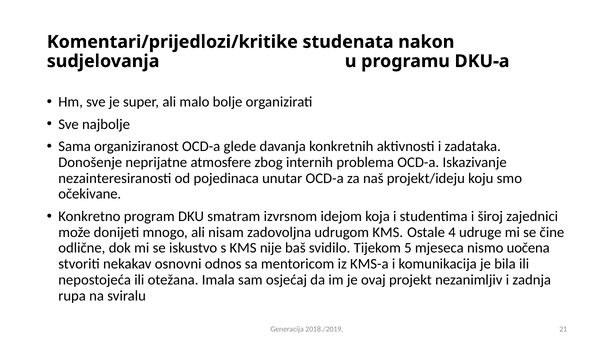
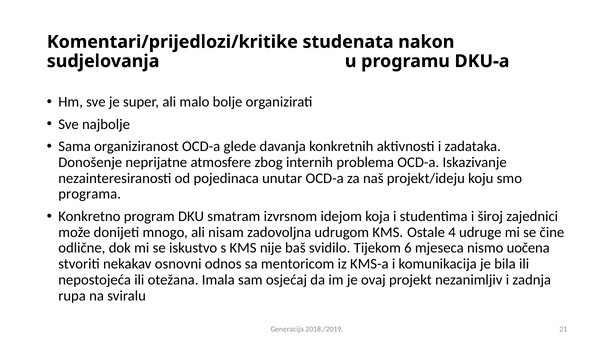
očekivane: očekivane -> programa
5: 5 -> 6
